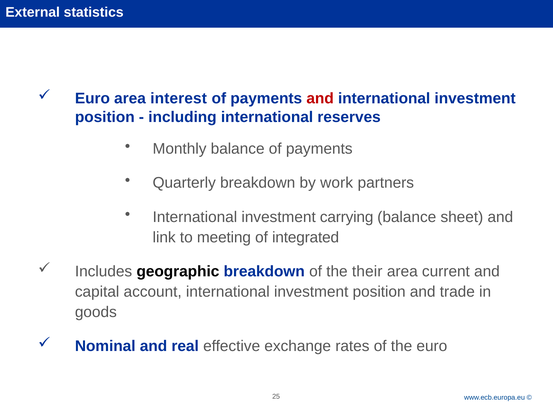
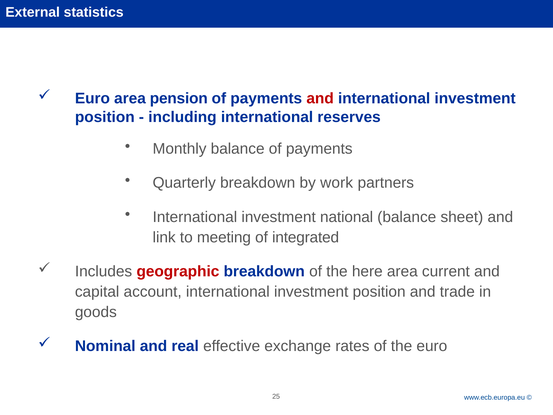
interest: interest -> pension
carrying: carrying -> national
geographic colour: black -> red
their: their -> here
